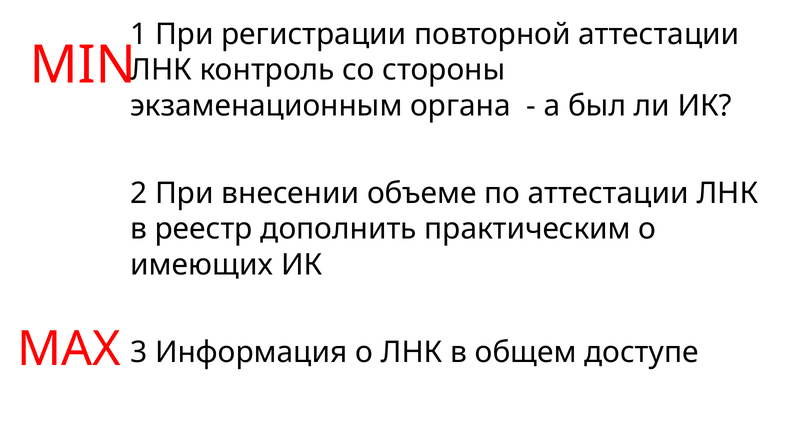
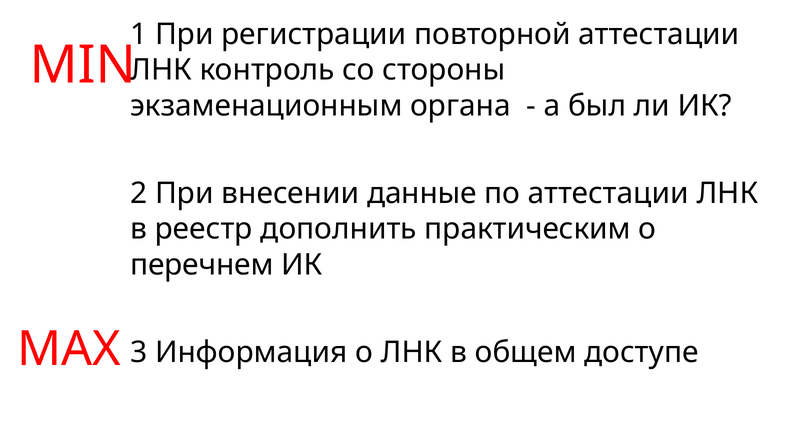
объеме: объеме -> данные
имеющих: имеющих -> перечнем
